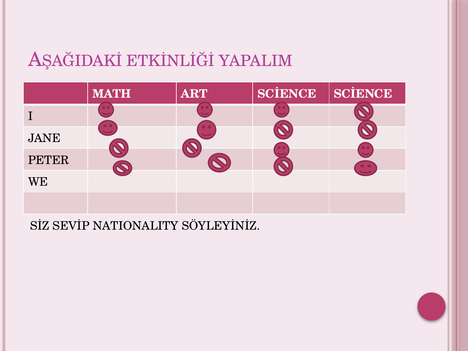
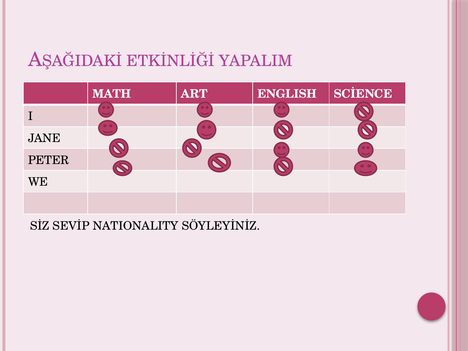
ART SCİENCE: SCİENCE -> ENGLISH
